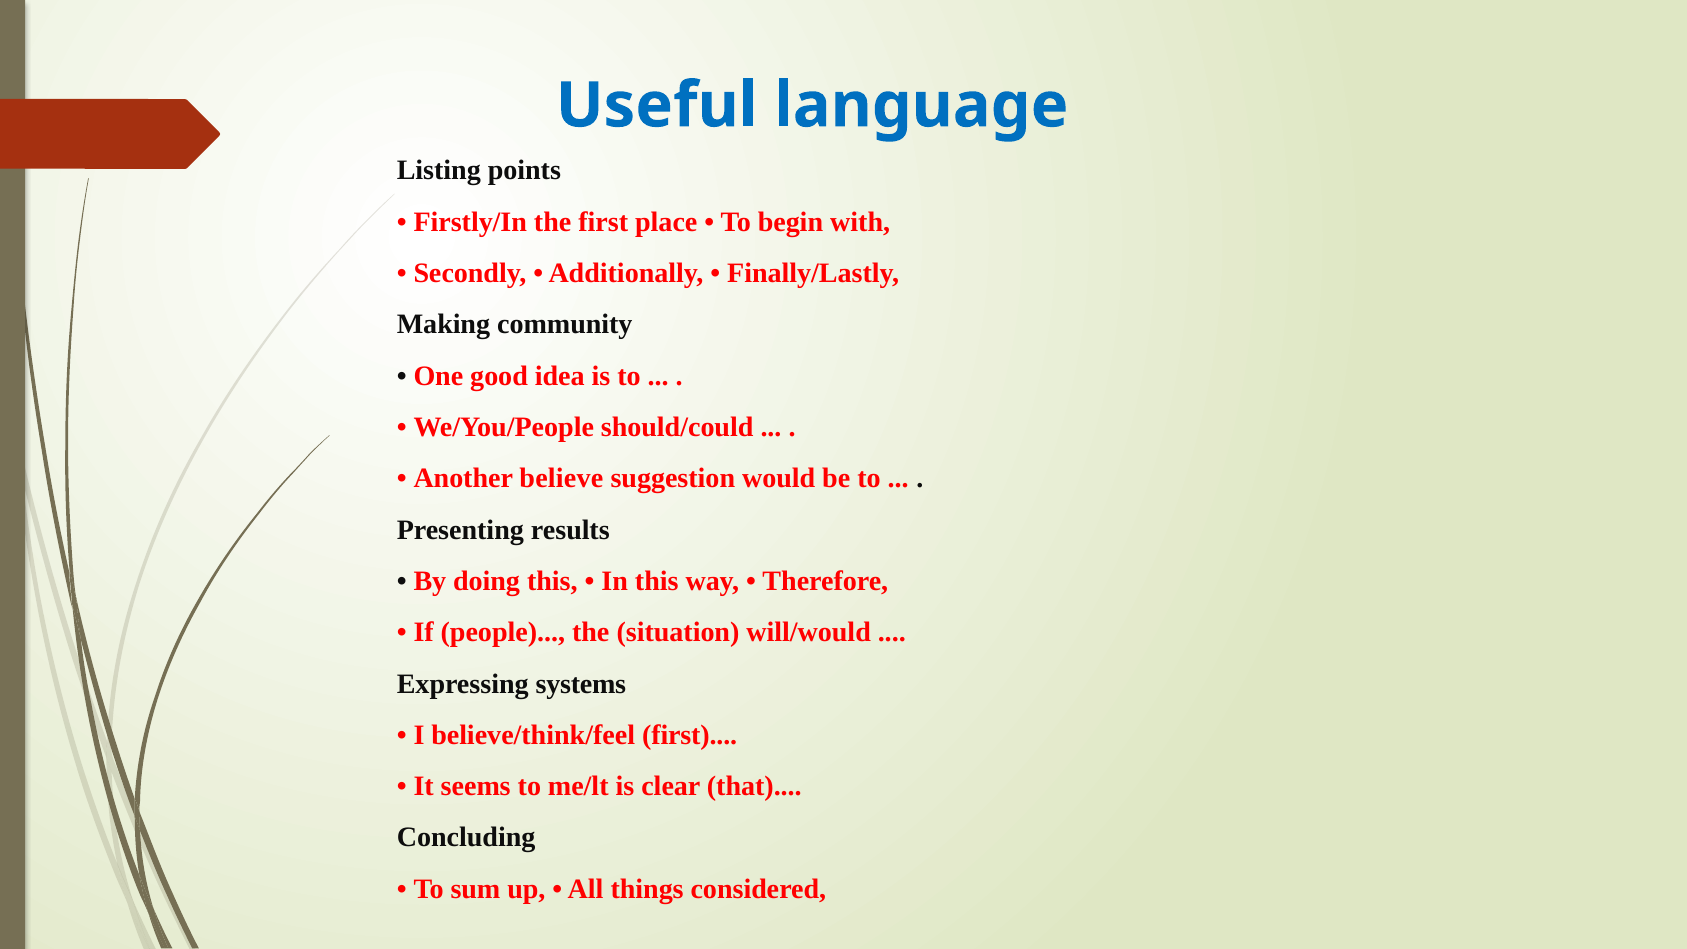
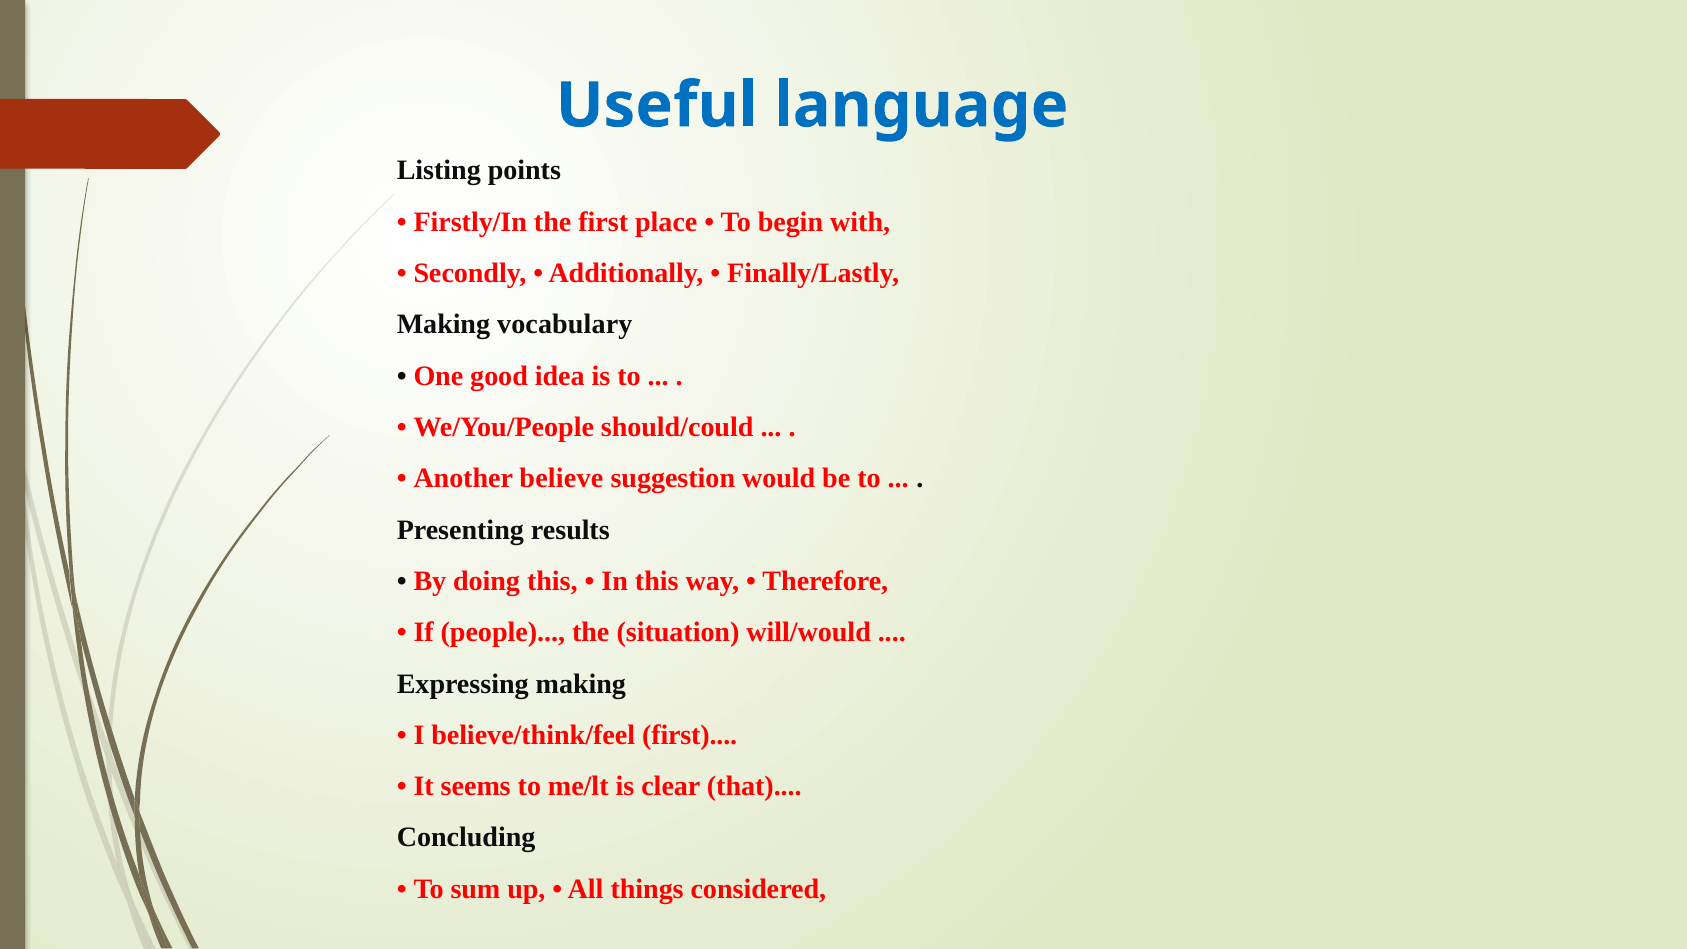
community: community -> vocabulary
Expressing systems: systems -> making
